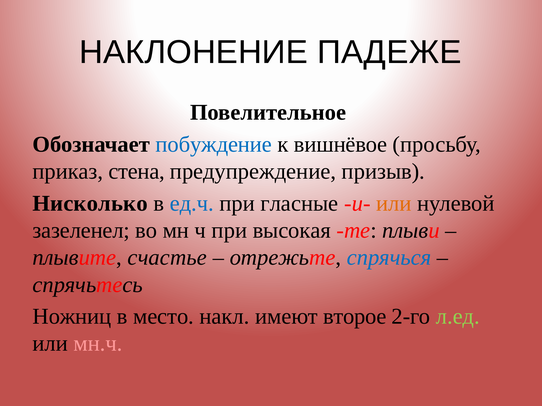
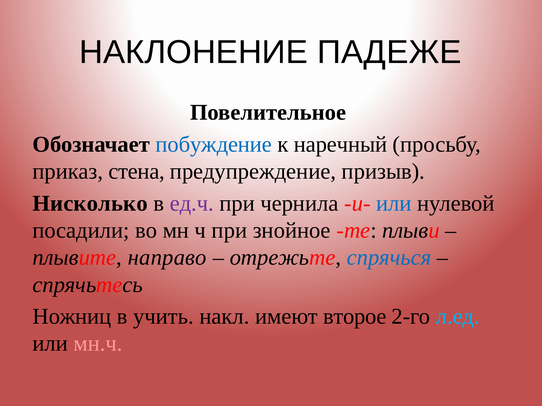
вишнёвое: вишнёвое -> наречный
ед.ч colour: blue -> purple
гласные: гласные -> чернила
или at (394, 204) colour: orange -> blue
зазеленел: зазеленел -> посадили
высокая: высокая -> знойное
счастье: счастье -> направо
место: место -> учить
л.ед colour: light green -> light blue
